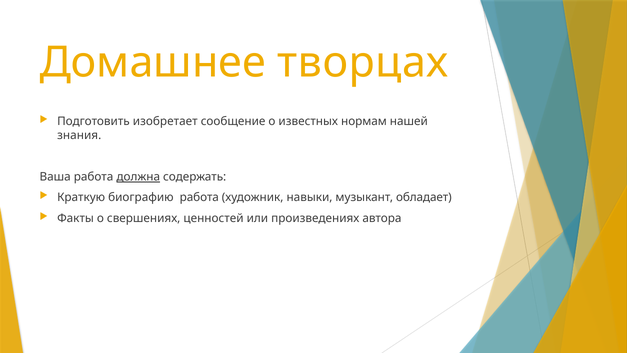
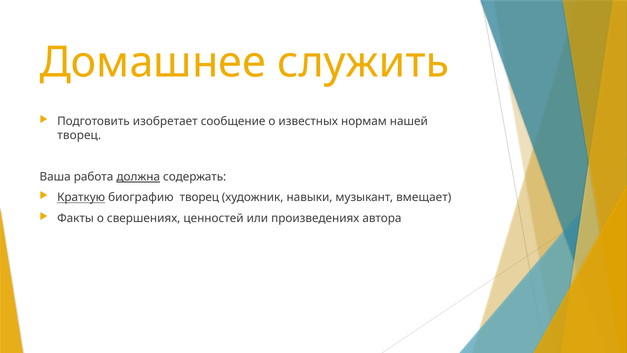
творцах: творцах -> служить
знания at (79, 135): знания -> творец
Краткую underline: none -> present
биографию работа: работа -> творец
обладает: обладает -> вмещает
